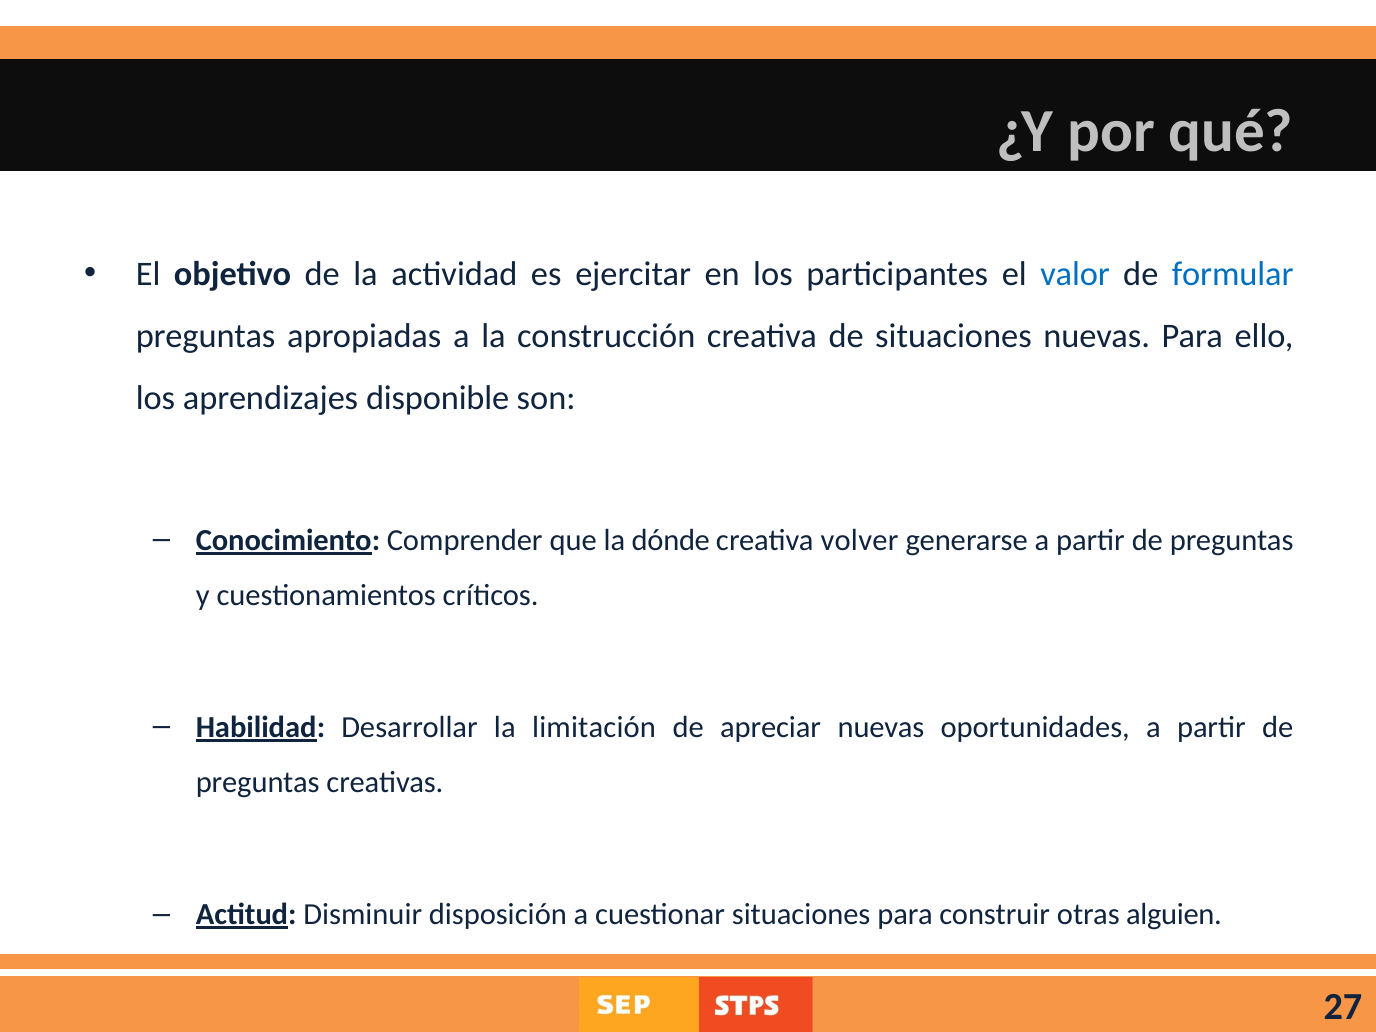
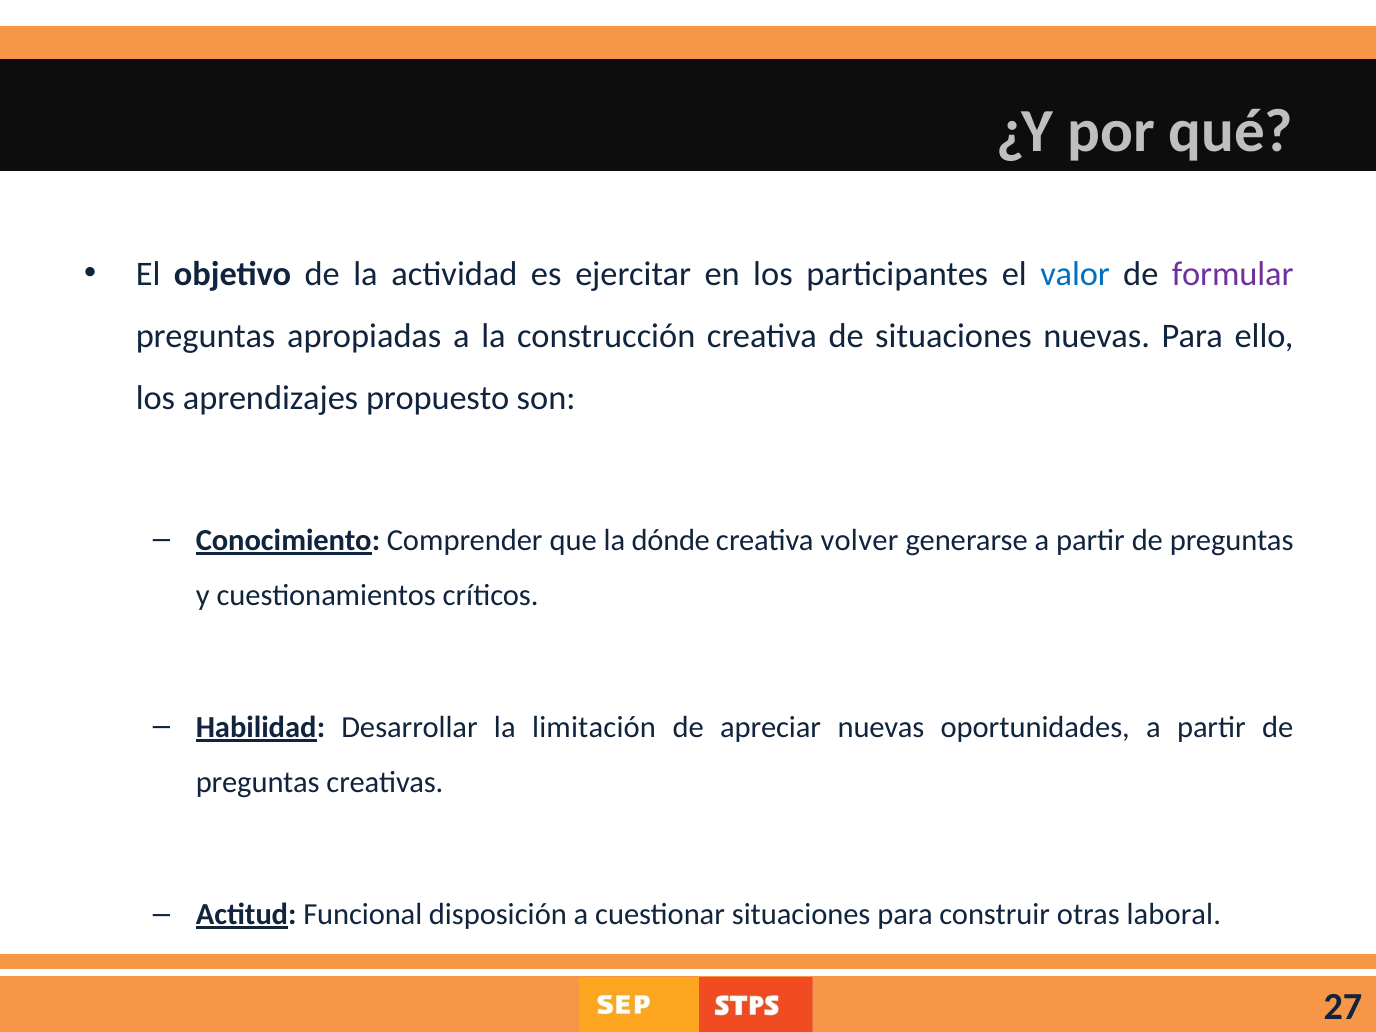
formular colour: blue -> purple
disponible: disponible -> propuesto
Disminuir: Disminuir -> Funcional
alguien: alguien -> laboral
